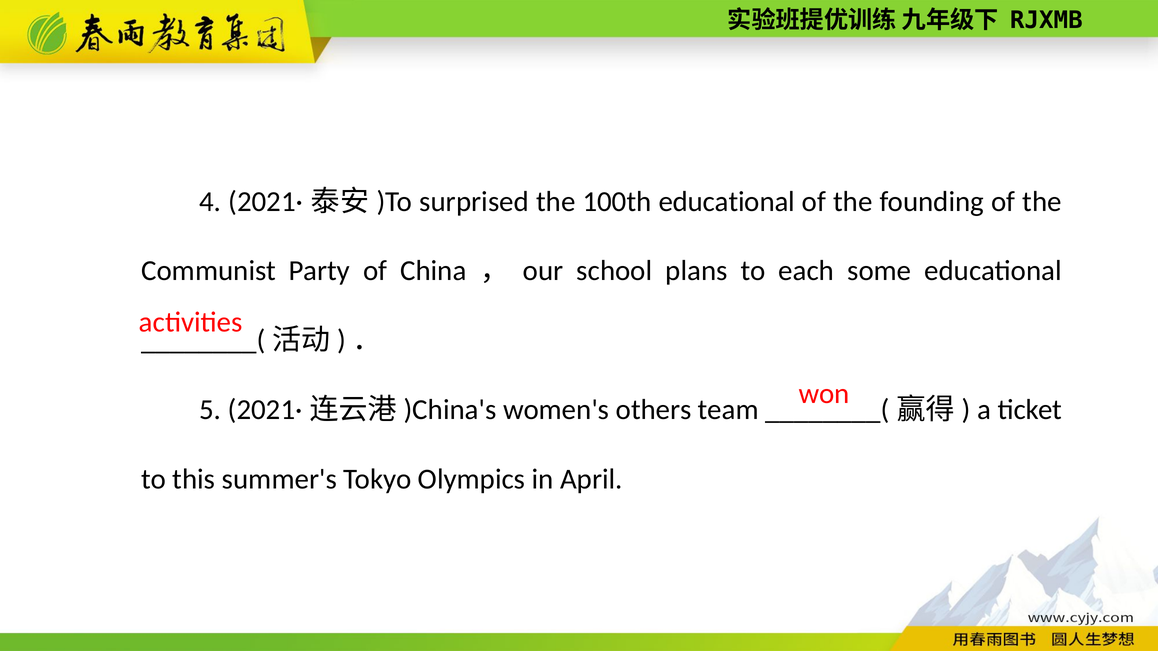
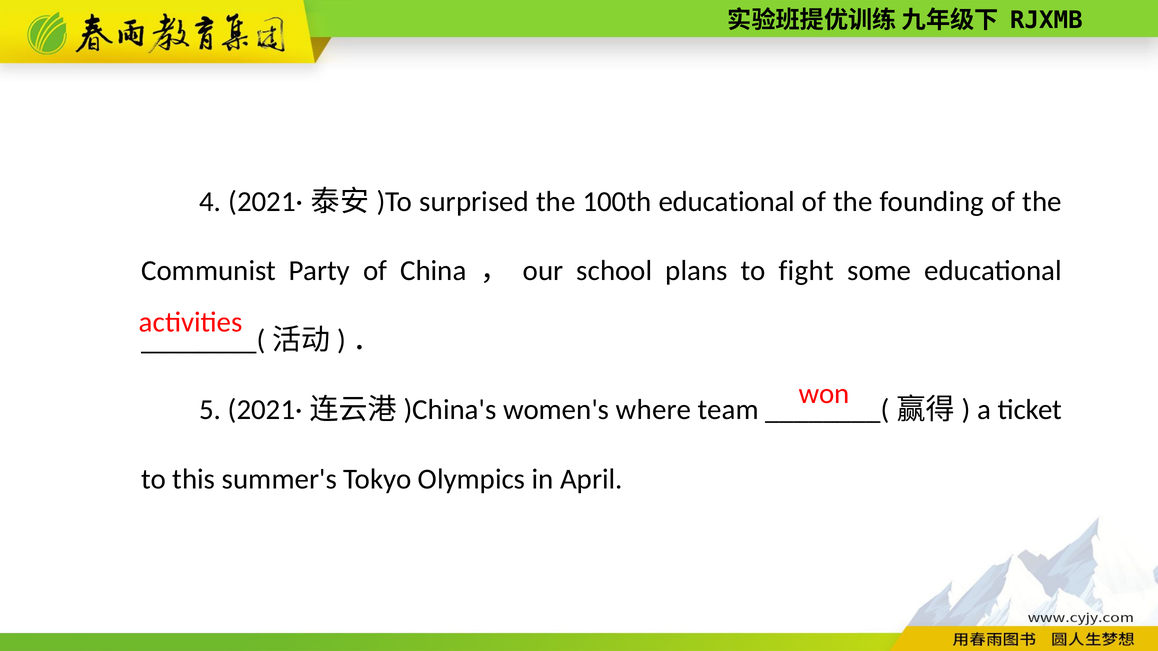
each: each -> fight
others: others -> where
